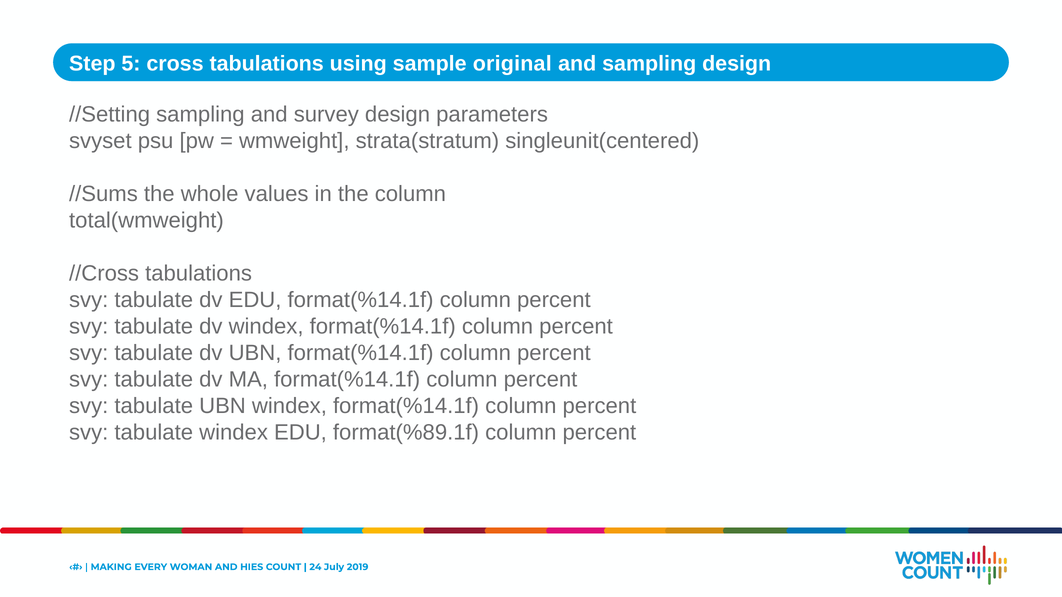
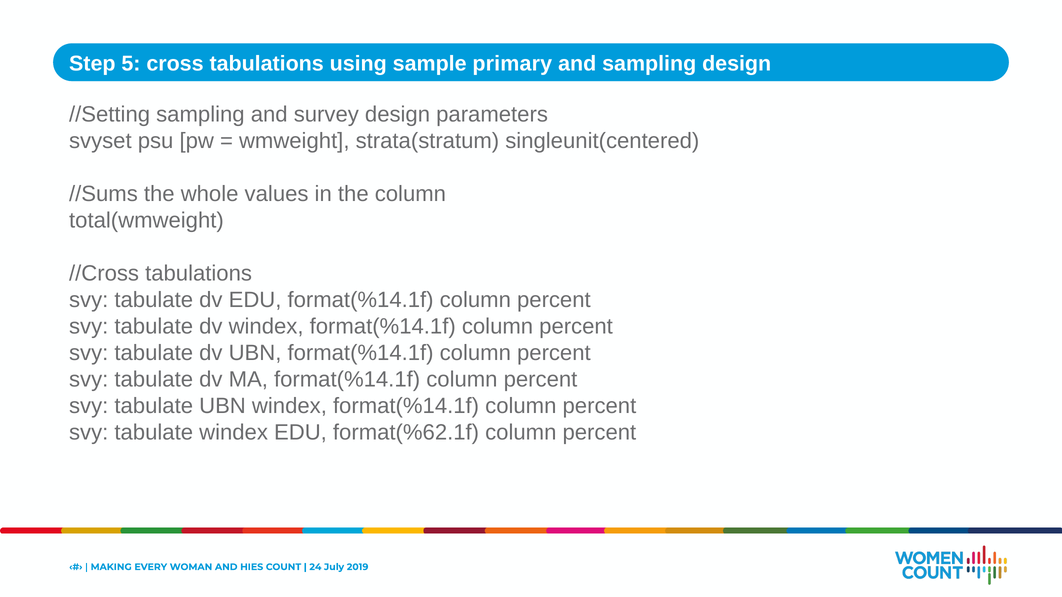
original: original -> primary
format(%89.1f: format(%89.1f -> format(%62.1f
